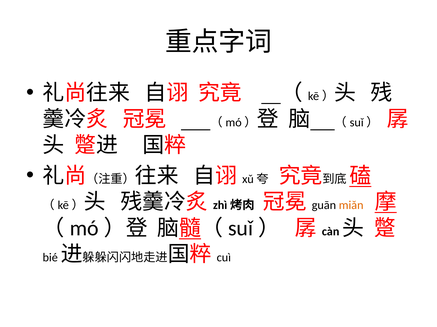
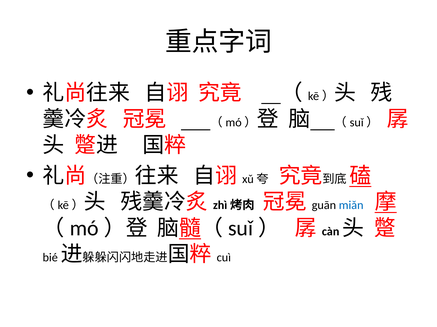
miǎn colour: orange -> blue
